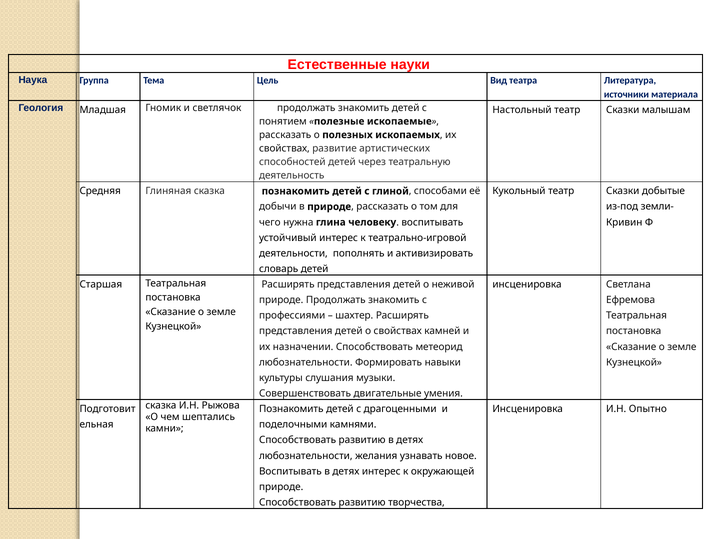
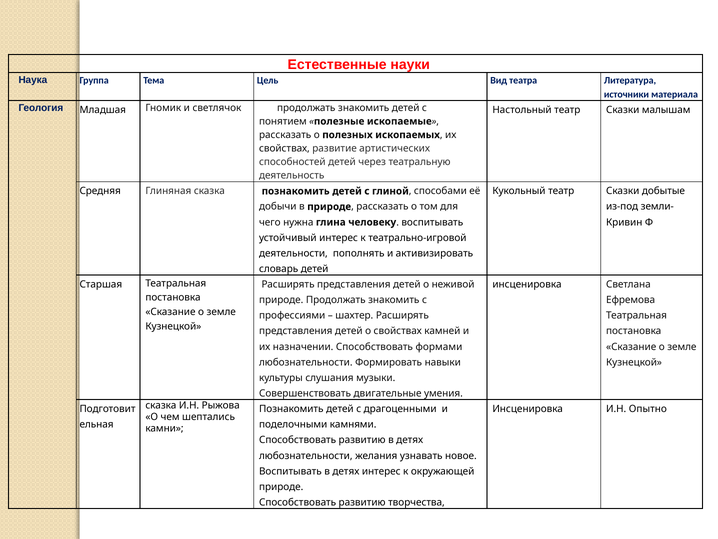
метеорид: метеорид -> формами
